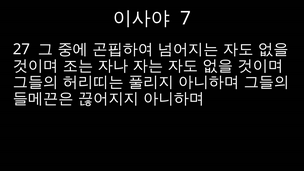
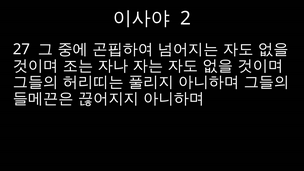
7: 7 -> 2
